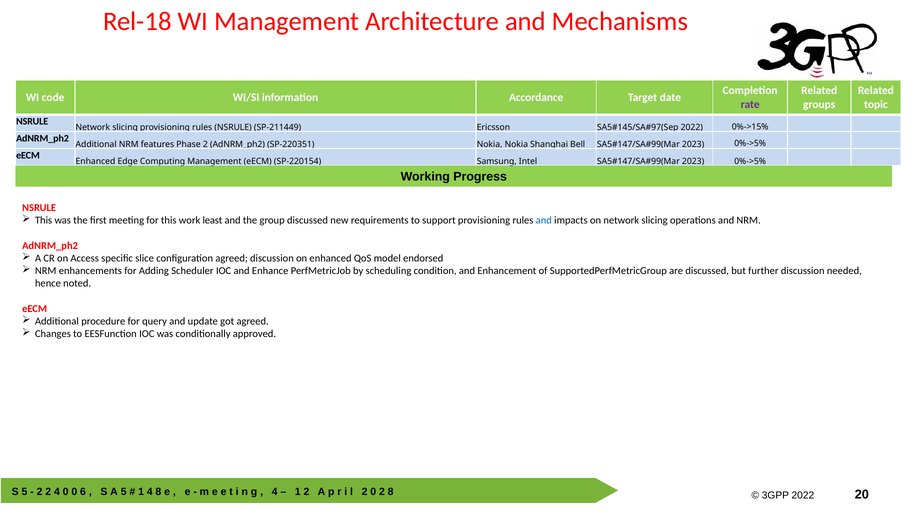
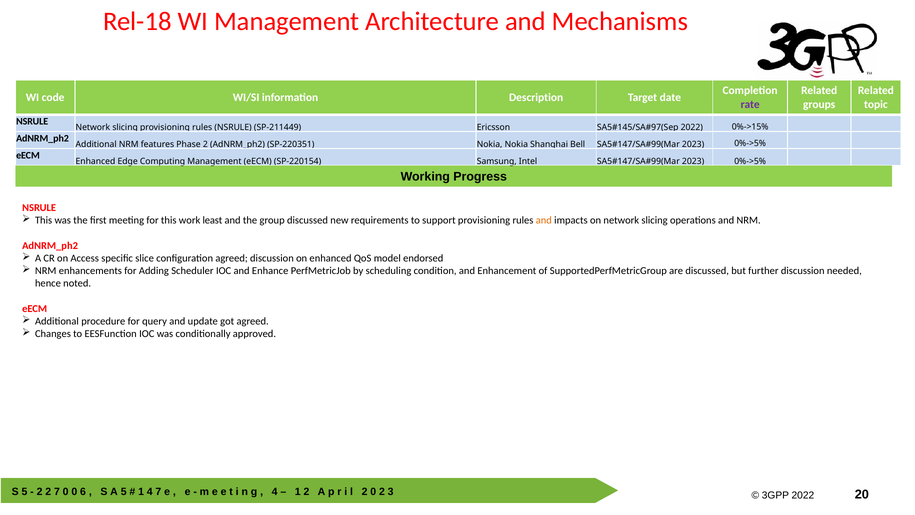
Accordance: Accordance -> Description
and at (544, 220) colour: blue -> orange
2 4: 4 -> 7
8 at (158, 491): 8 -> 7
2 8: 8 -> 3
